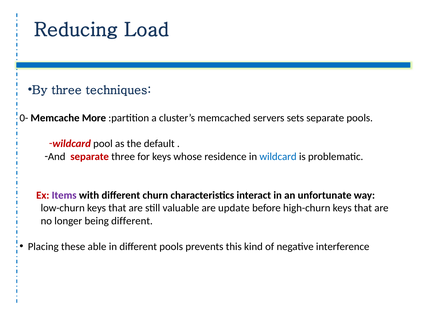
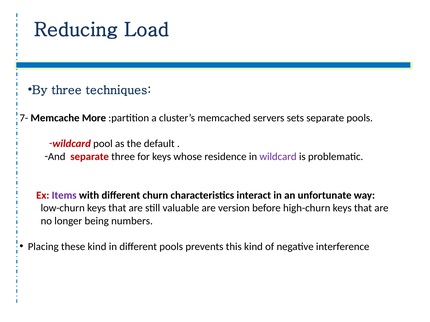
0-: 0- -> 7-
wildcard at (278, 157) colour: blue -> purple
update: update -> version
being different: different -> numbers
these able: able -> kind
